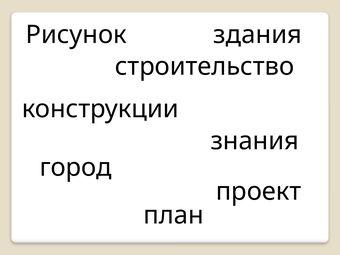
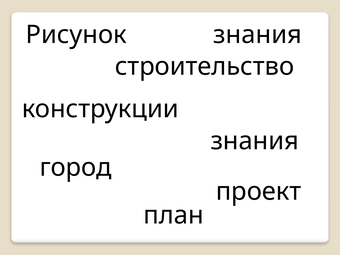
здания at (258, 35): здания -> знания
